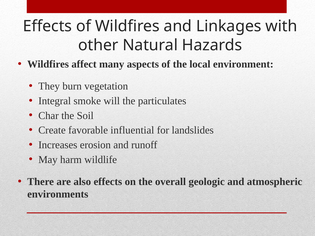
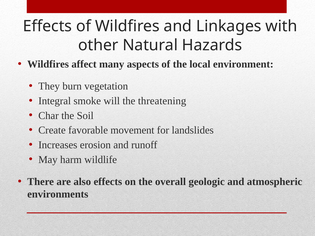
particulates: particulates -> threatening
influential: influential -> movement
